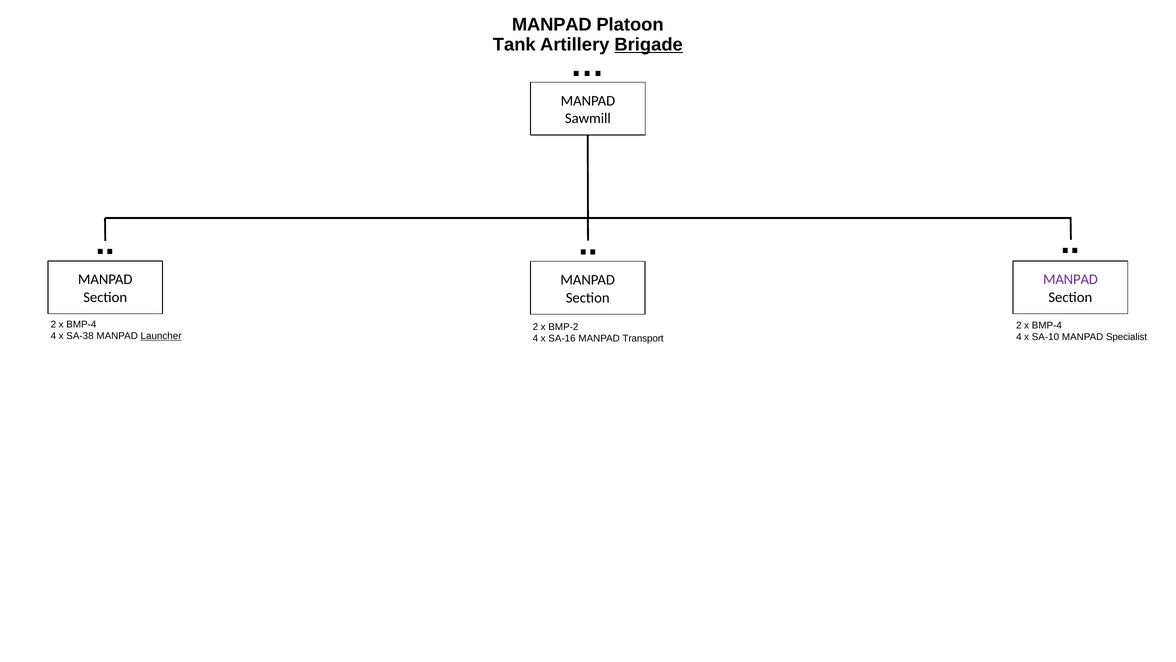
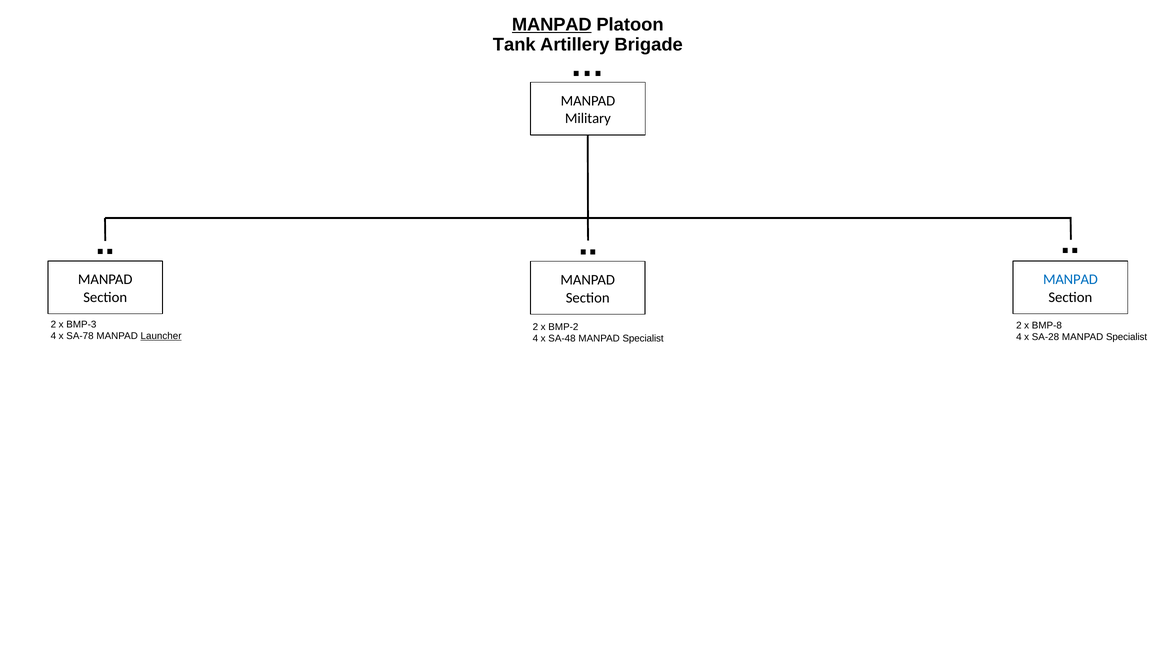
MANPAD at (552, 25) underline: none -> present
Brigade underline: present -> none
Sawmill: Sawmill -> Military
MANPAD at (1070, 279) colour: purple -> blue
BMP-4 at (81, 324): BMP-4 -> BMP-3
BMP-4 at (1047, 325): BMP-4 -> BMP-8
SA-38: SA-38 -> SA-78
SA-10: SA-10 -> SA-28
SA-16: SA-16 -> SA-48
Transport at (643, 338): Transport -> Specialist
